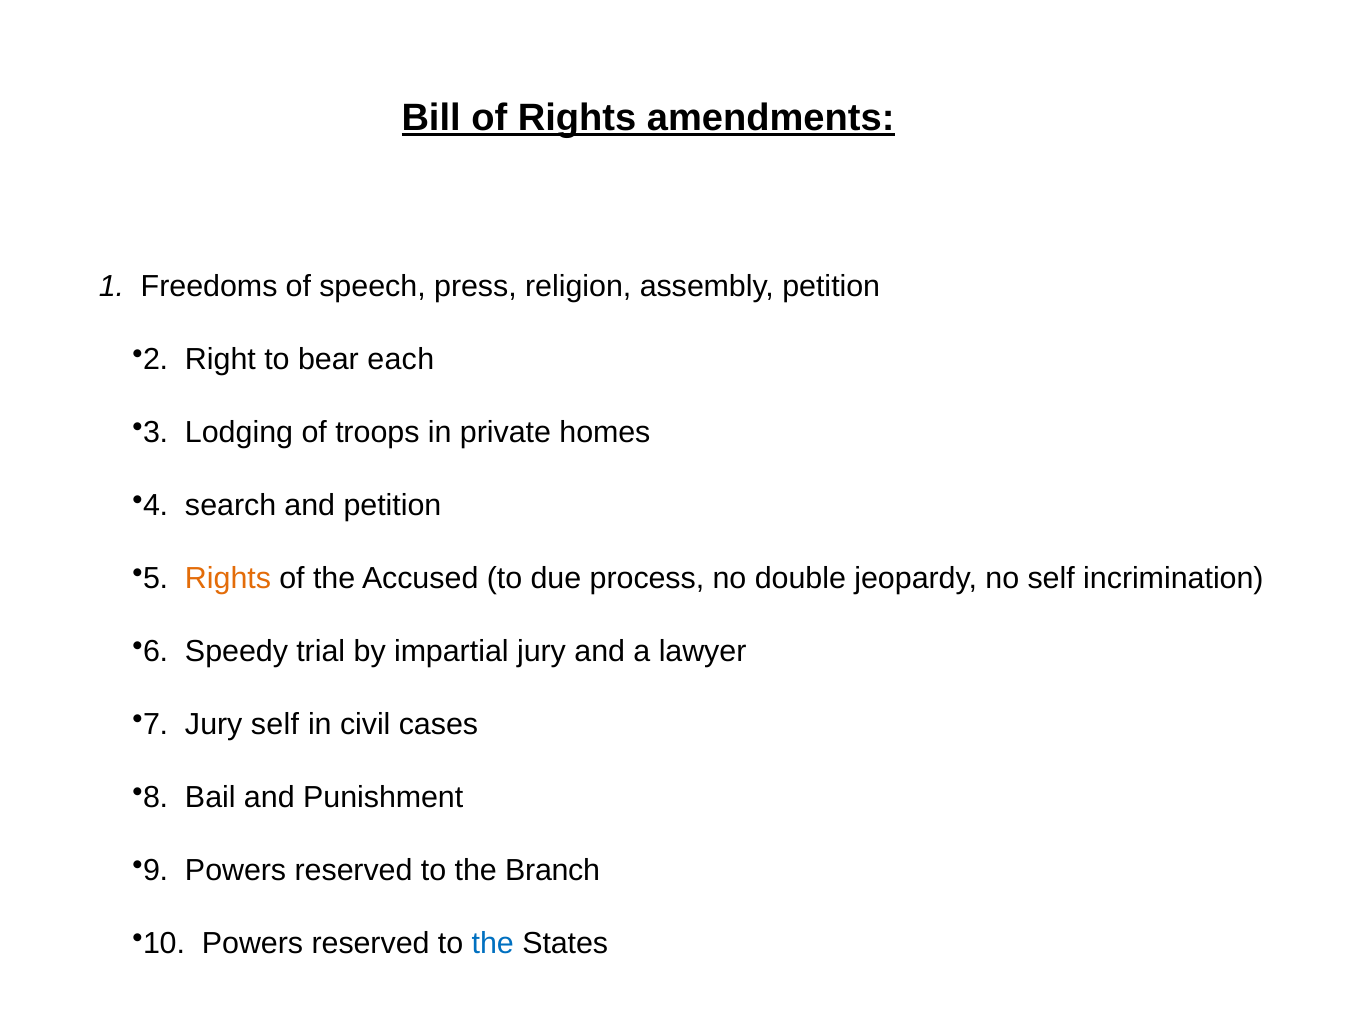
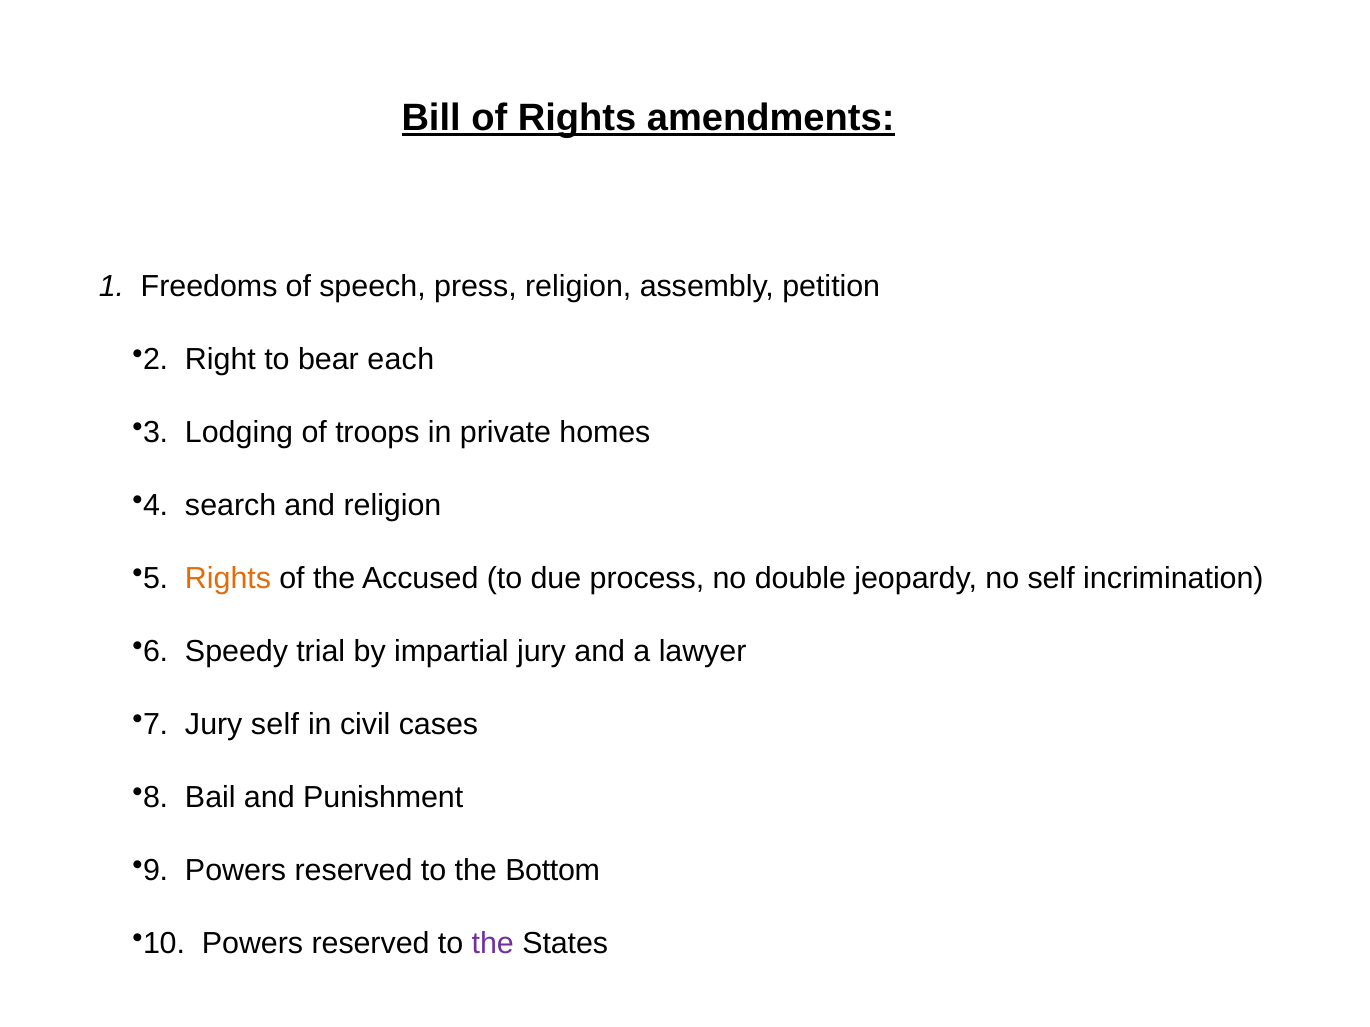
and petition: petition -> religion
Branch: Branch -> Bottom
the at (493, 944) colour: blue -> purple
